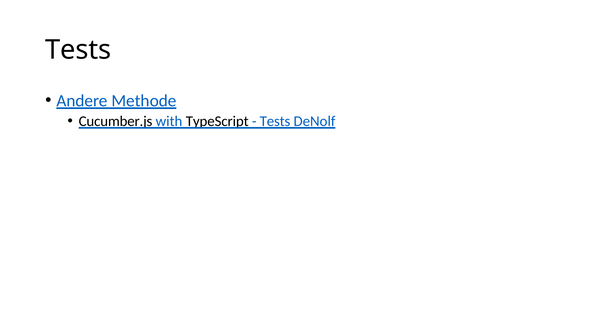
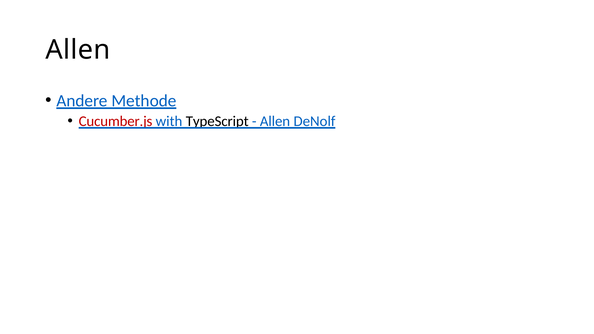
Tests at (78, 50): Tests -> Allen
Cucumber.js colour: black -> red
Tests at (275, 121): Tests -> Allen
